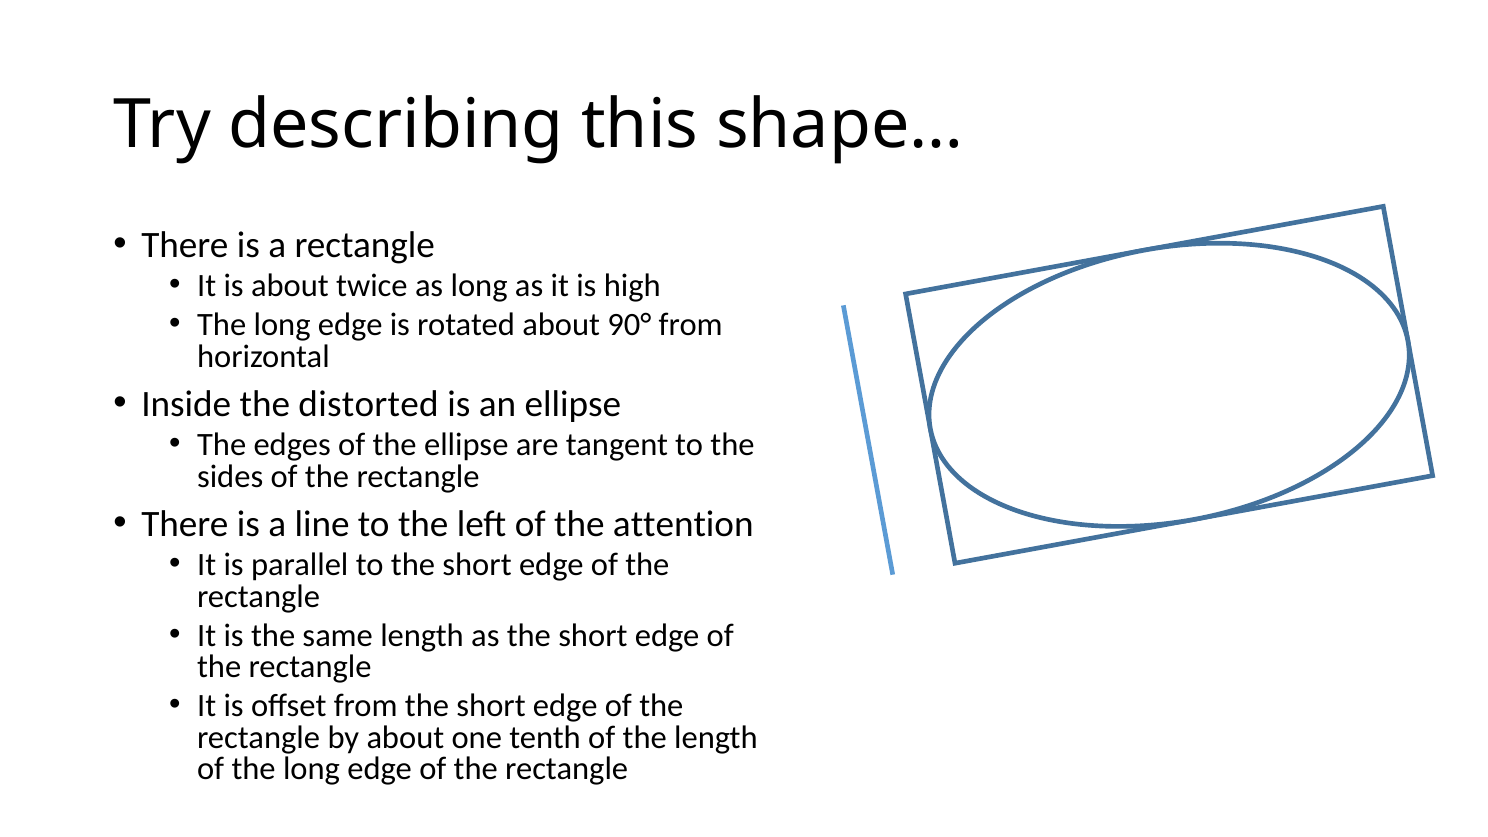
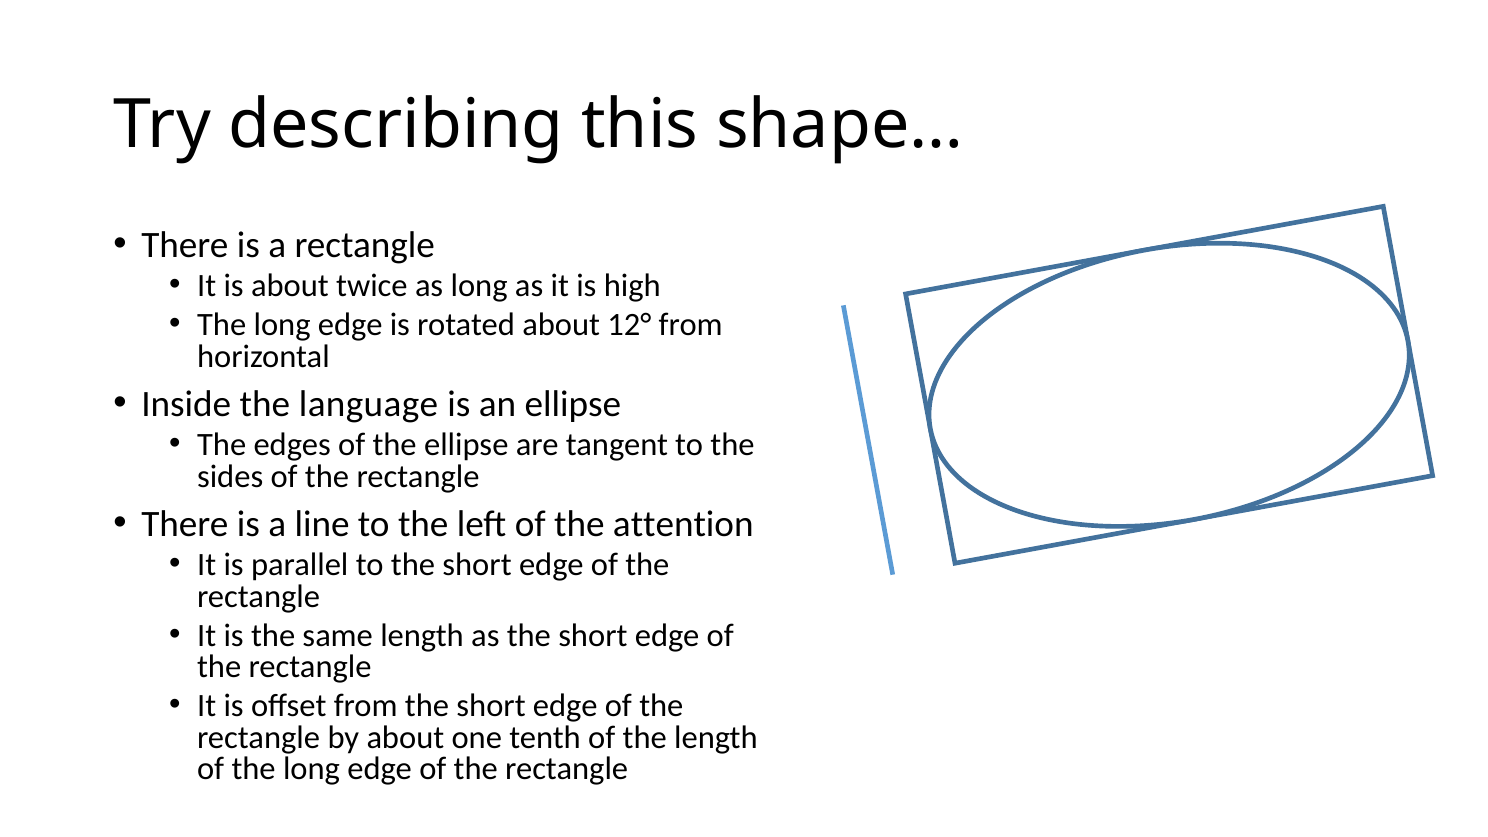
90°: 90° -> 12°
distorted: distorted -> language
